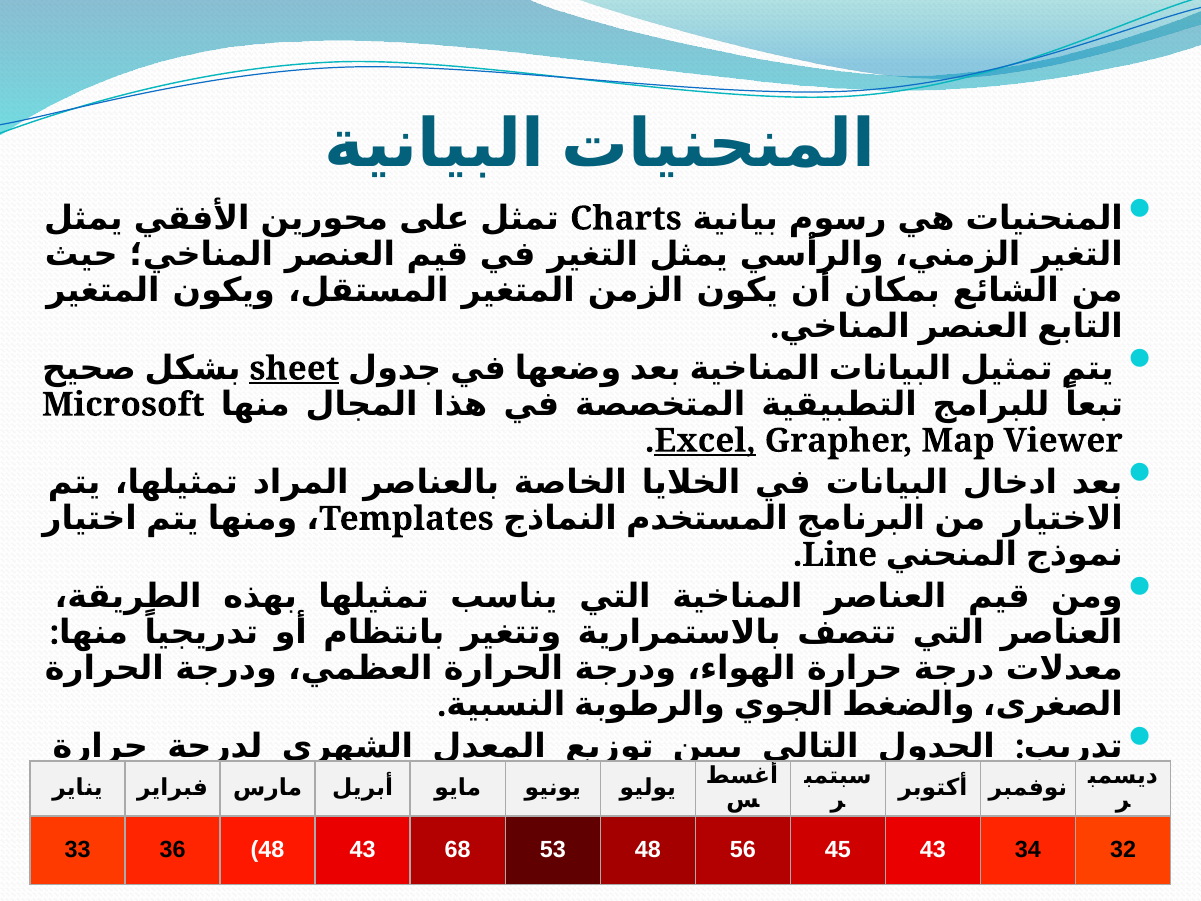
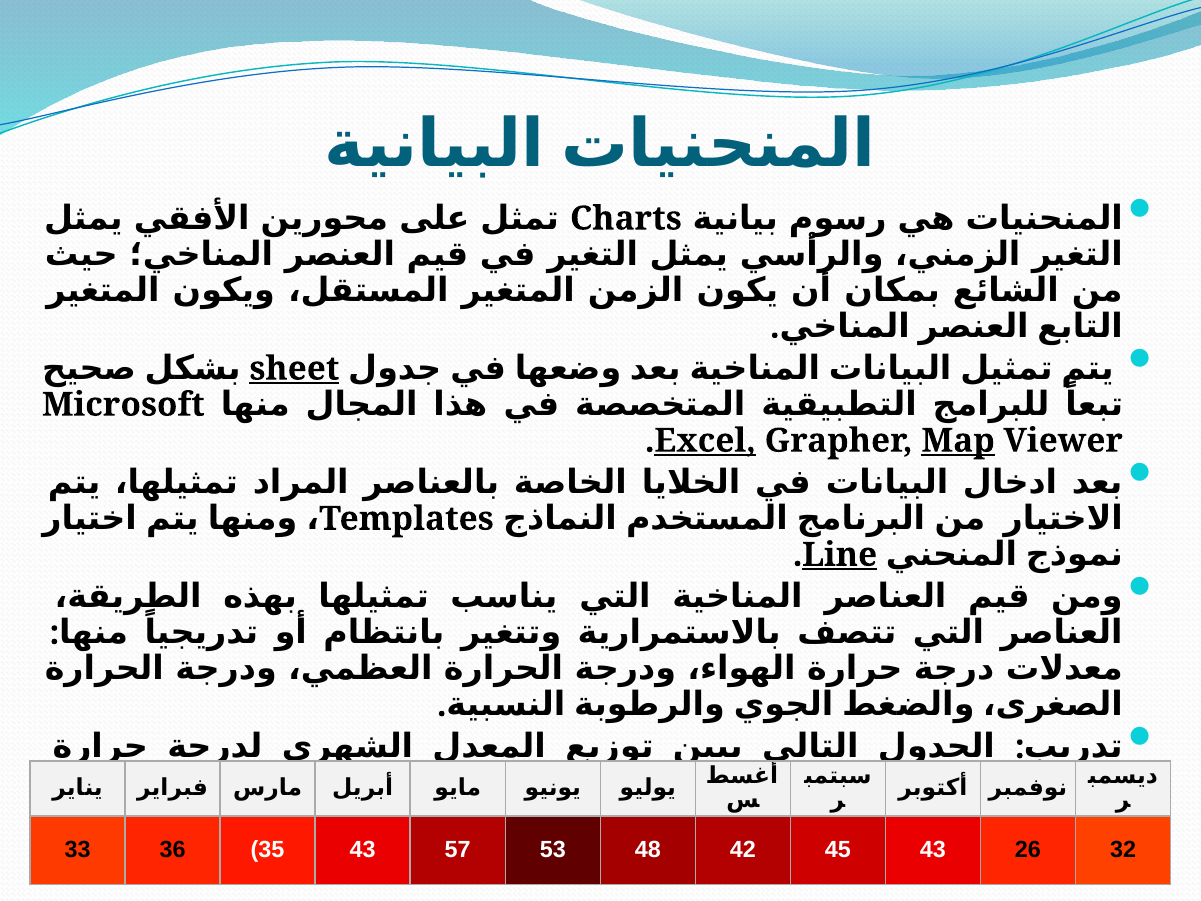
Map underline: none -> present
Line underline: none -> present
36 48: 48 -> 35
68: 68 -> 57
56: 56 -> 42
34: 34 -> 26
